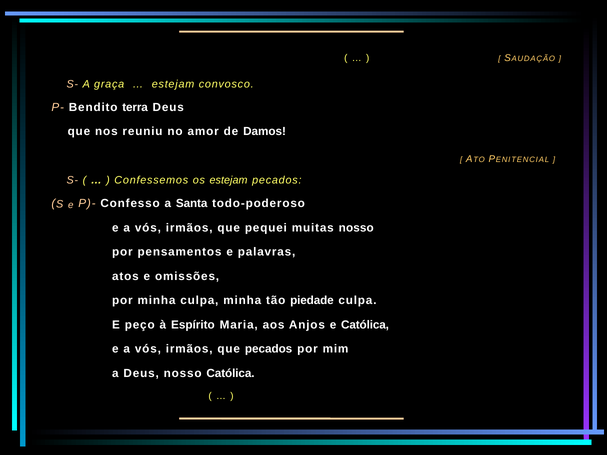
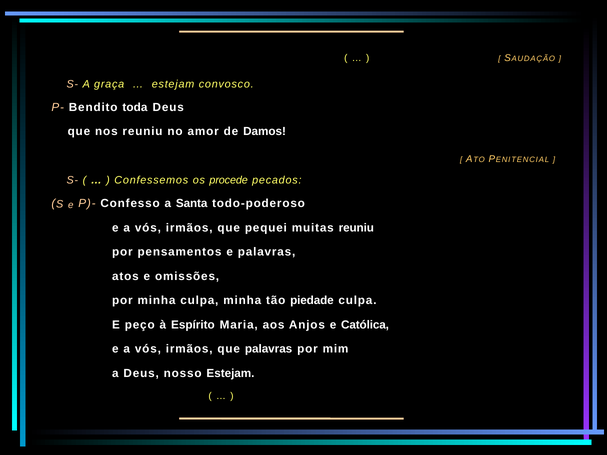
terra: terra -> toda
os estejam: estejam -> procede
muitas nosso: nosso -> reuniu
que pecados: pecados -> palavras
nosso Católica: Católica -> Estejam
